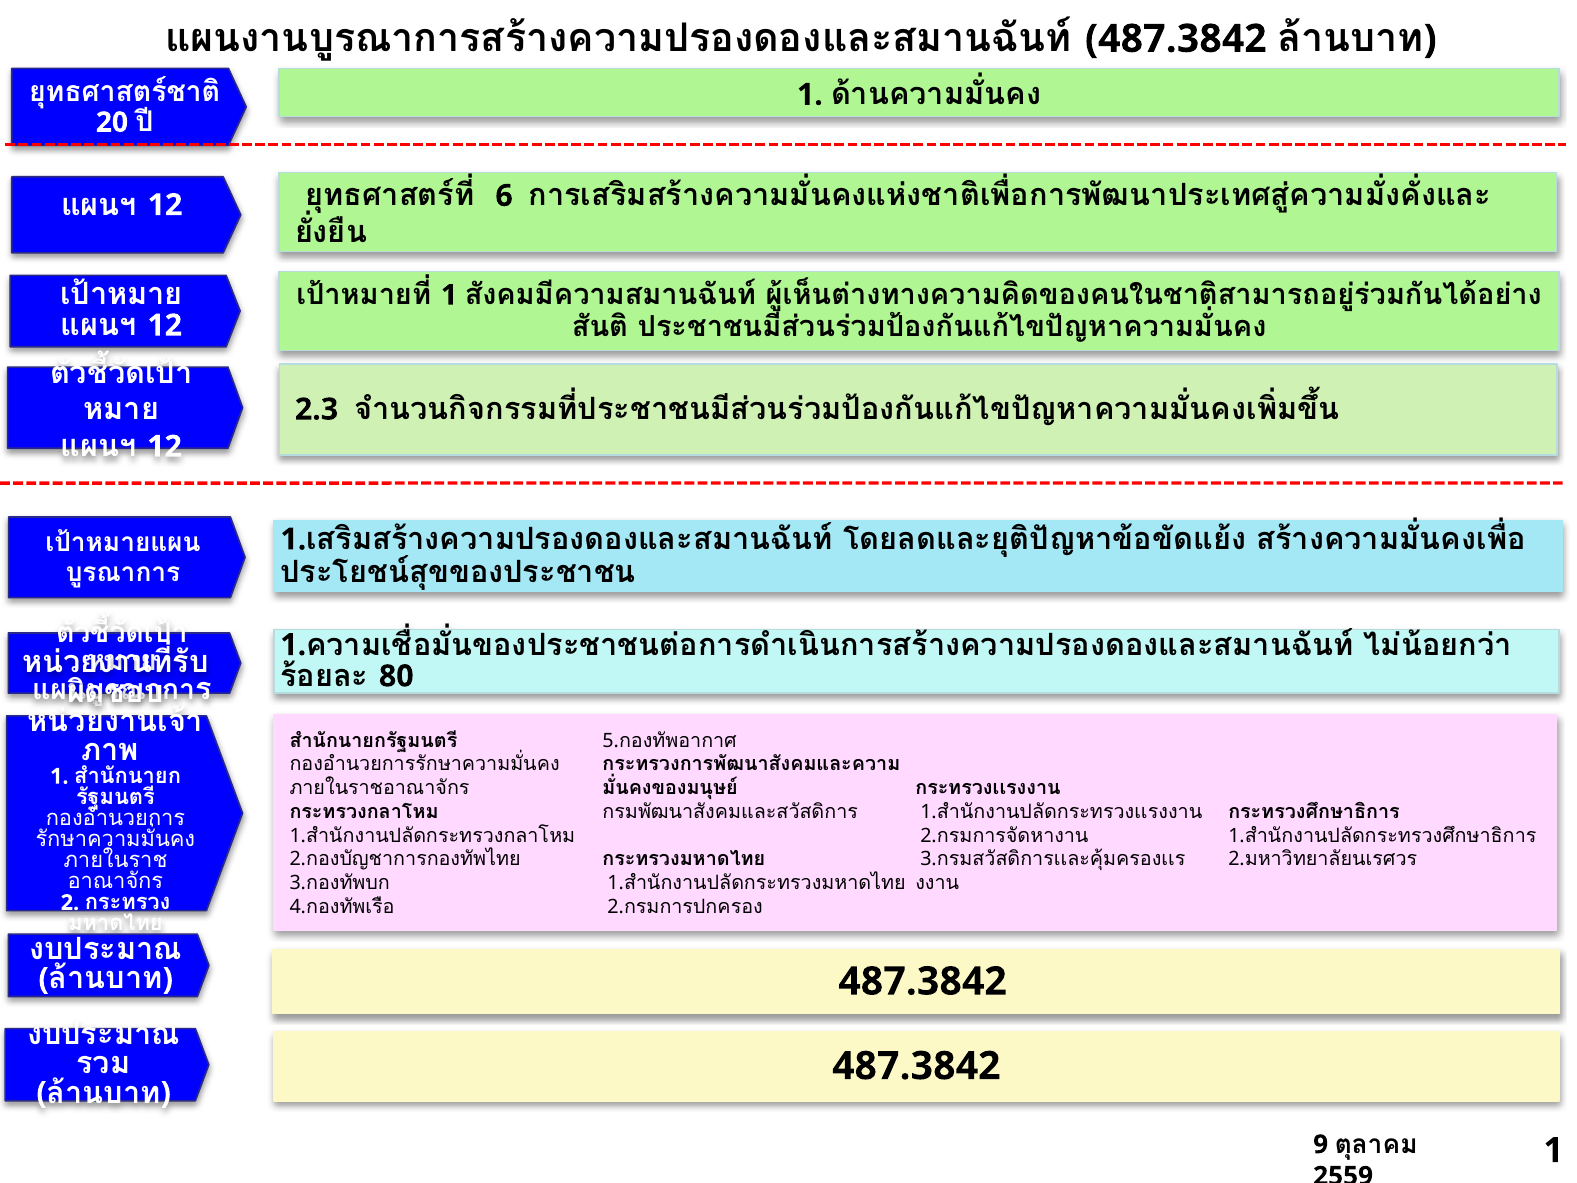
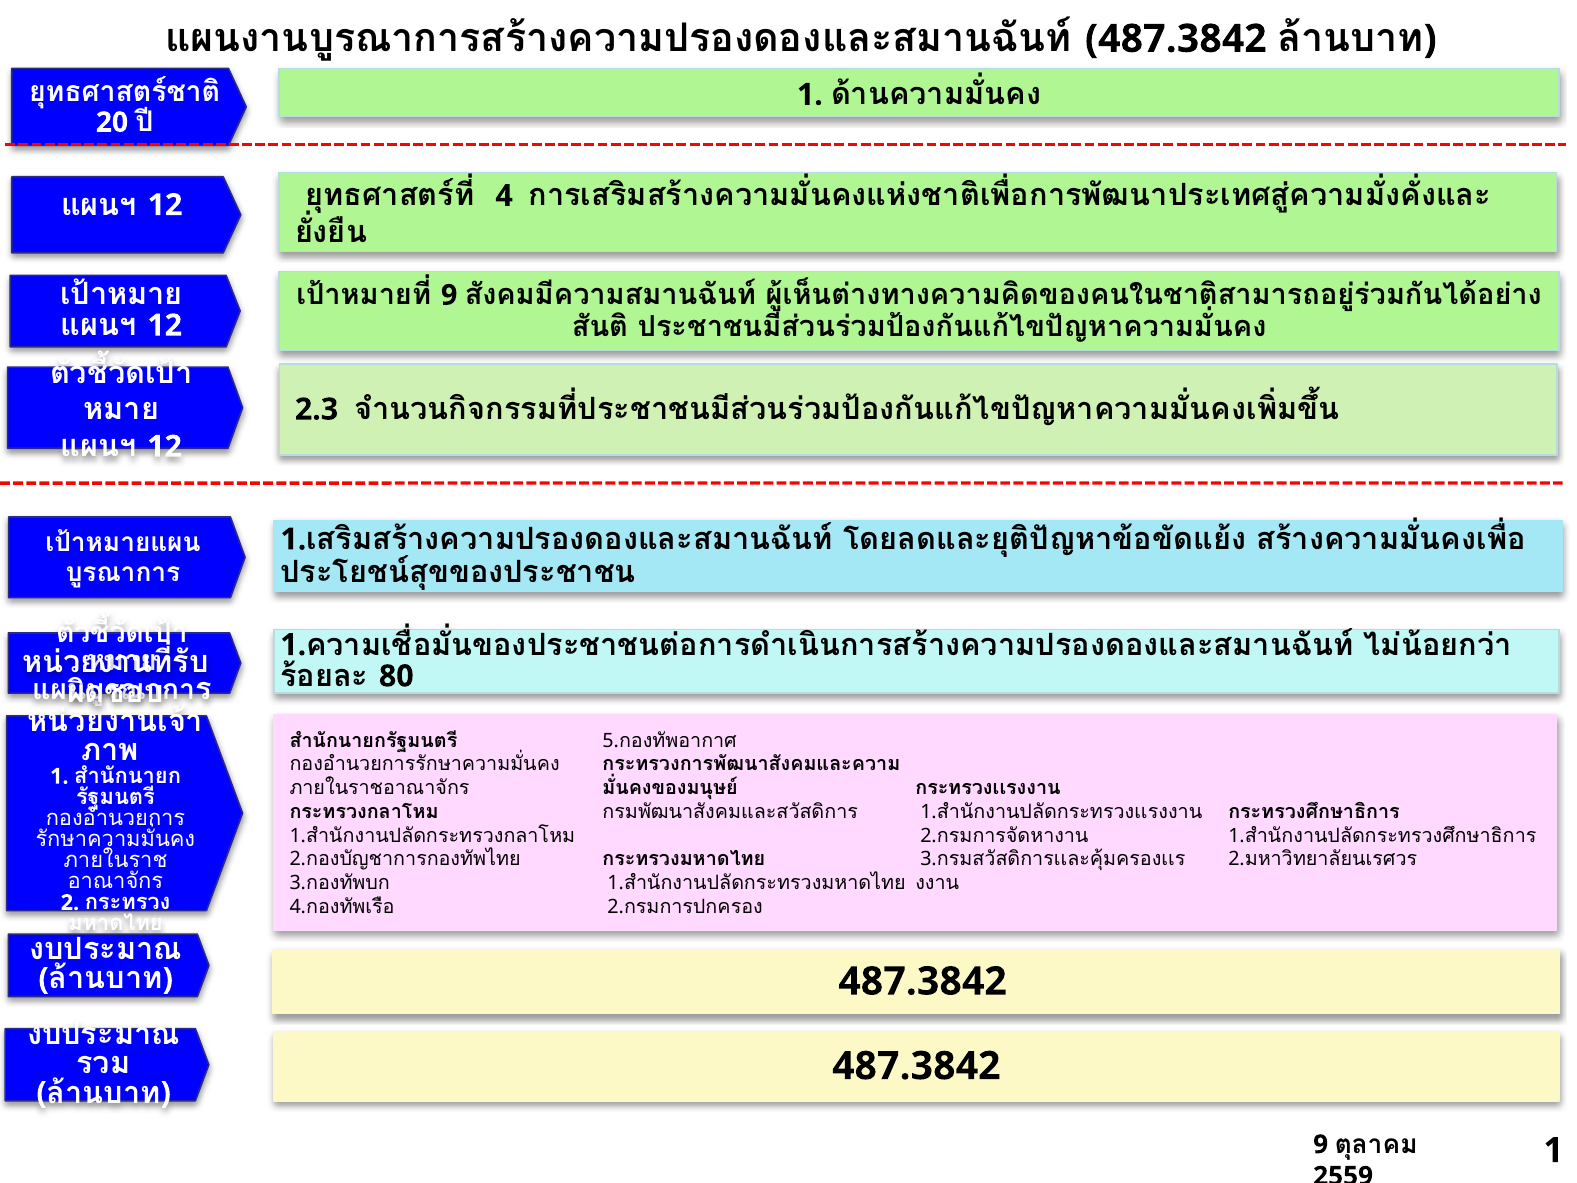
6: 6 -> 4
1 at (449, 295): 1 -> 9
